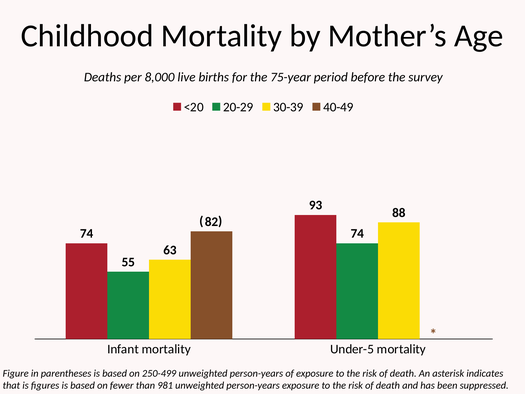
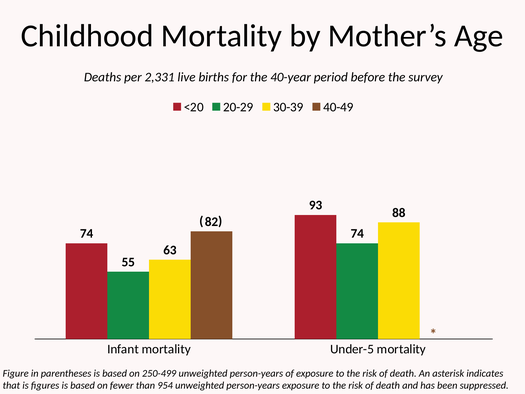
8,000: 8,000 -> 2,331
75-year: 75-year -> 40-year
981: 981 -> 954
